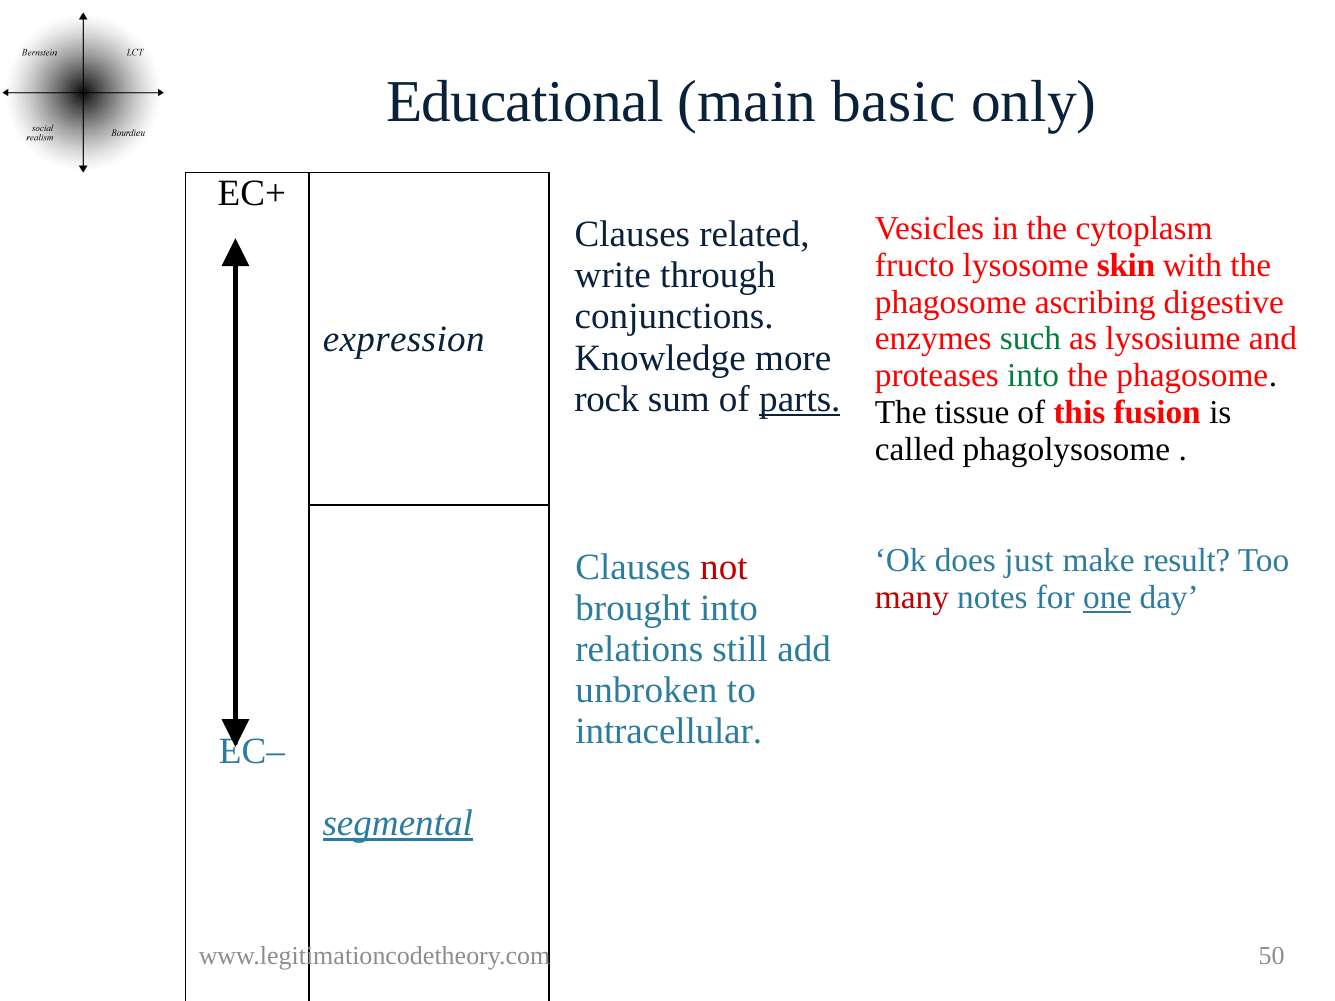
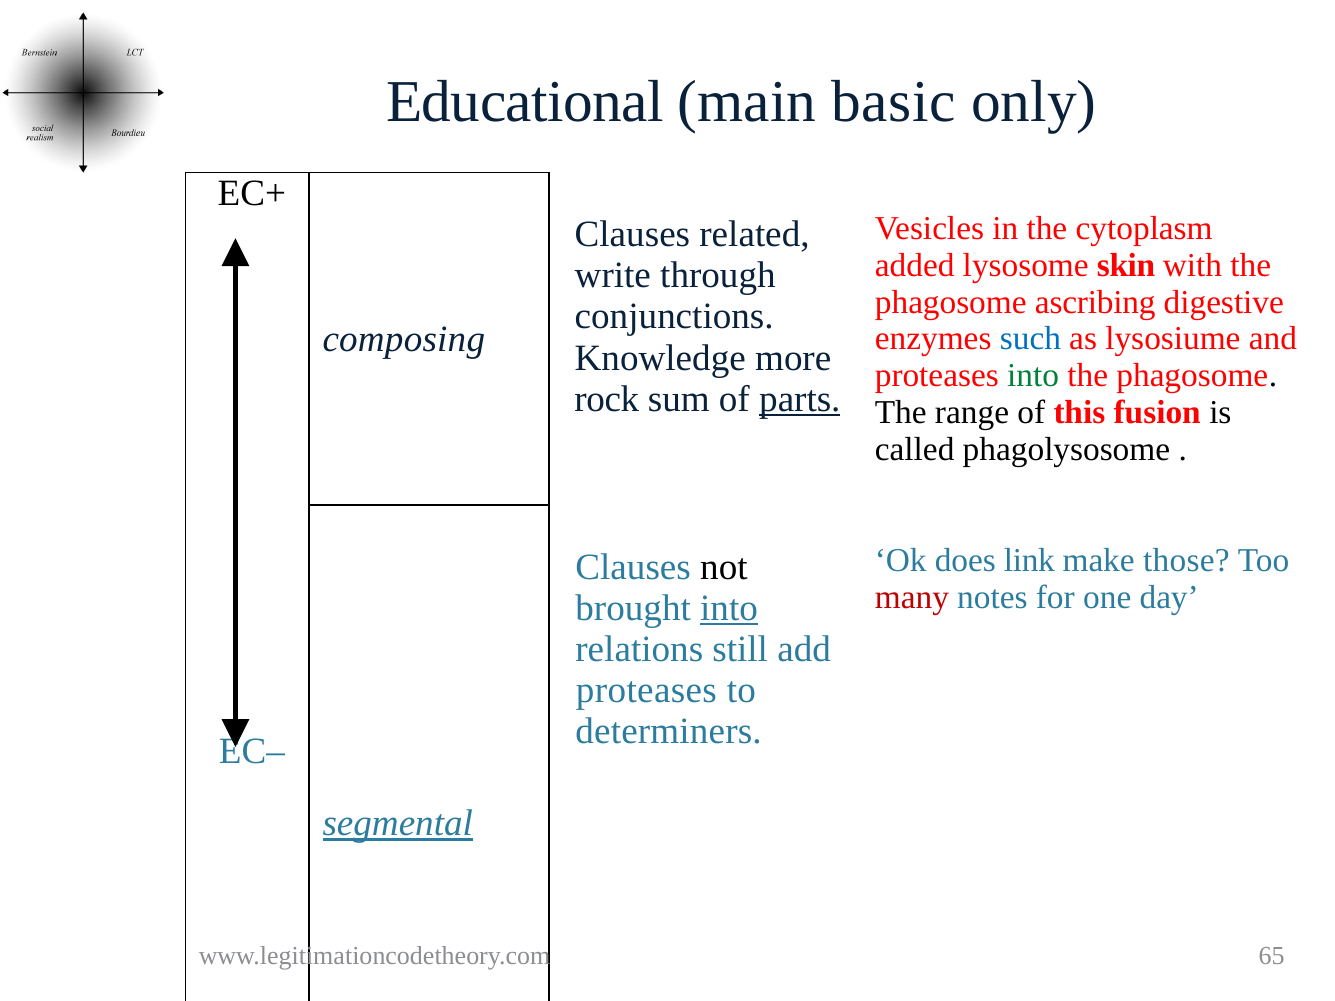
fructo: fructo -> added
expression: expression -> composing
such colour: green -> blue
tissue: tissue -> range
just: just -> link
result: result -> those
not colour: red -> black
one underline: present -> none
into at (729, 608) underline: none -> present
unbroken at (646, 691): unbroken -> proteases
intracellular: intracellular -> determiners
50: 50 -> 65
